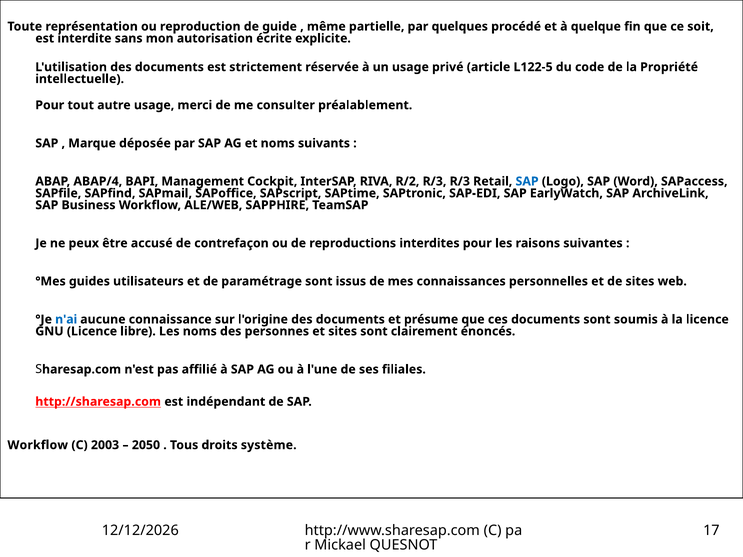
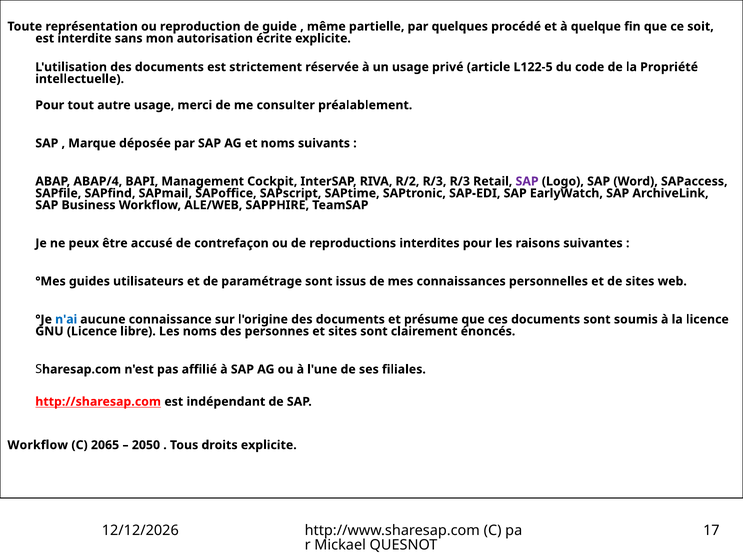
SAP at (527, 181) colour: blue -> purple
2003: 2003 -> 2065
droits système: système -> explicite
